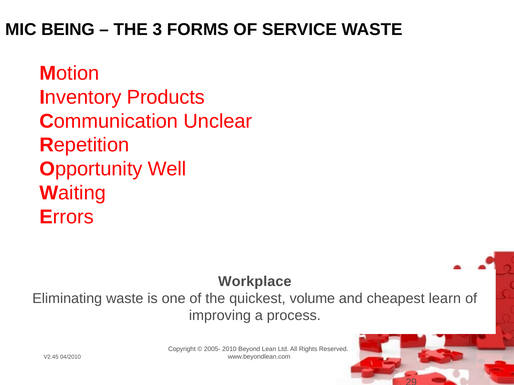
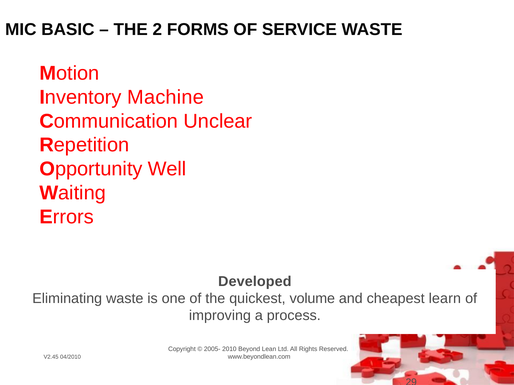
BEING: BEING -> BASIC
3: 3 -> 2
Products: Products -> Machine
Workplace: Workplace -> Developed
